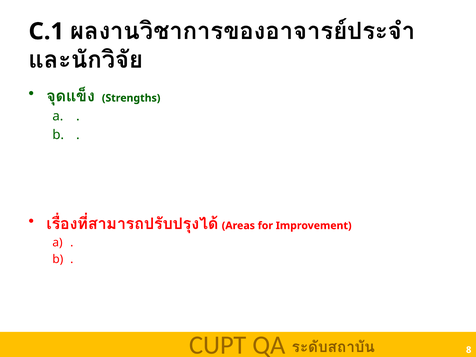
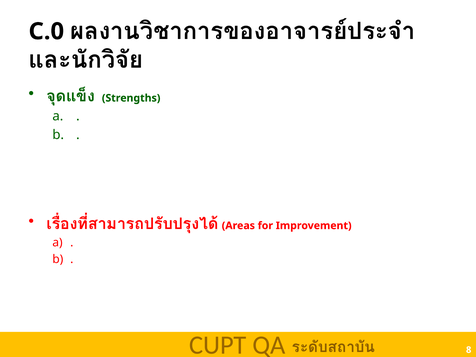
C.1: C.1 -> C.0
